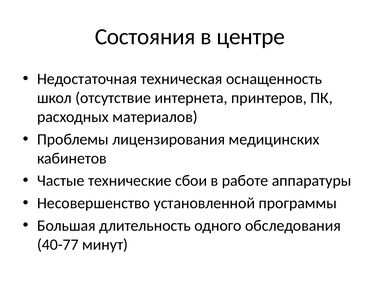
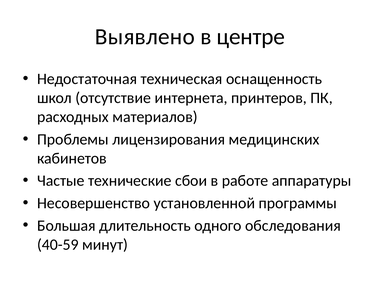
Состояния: Состояния -> Выявлено
40-77: 40-77 -> 40-59
